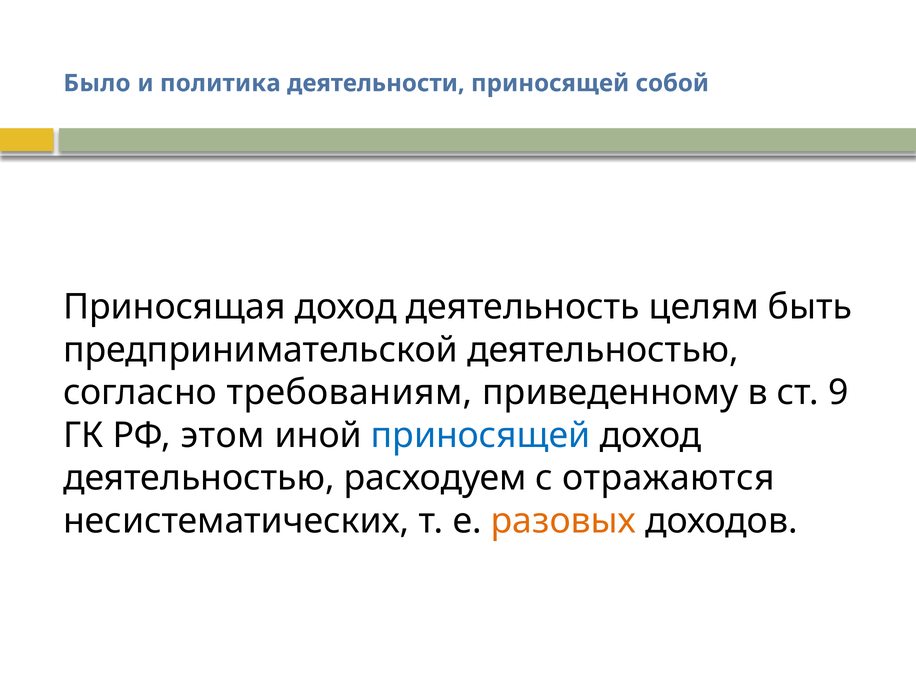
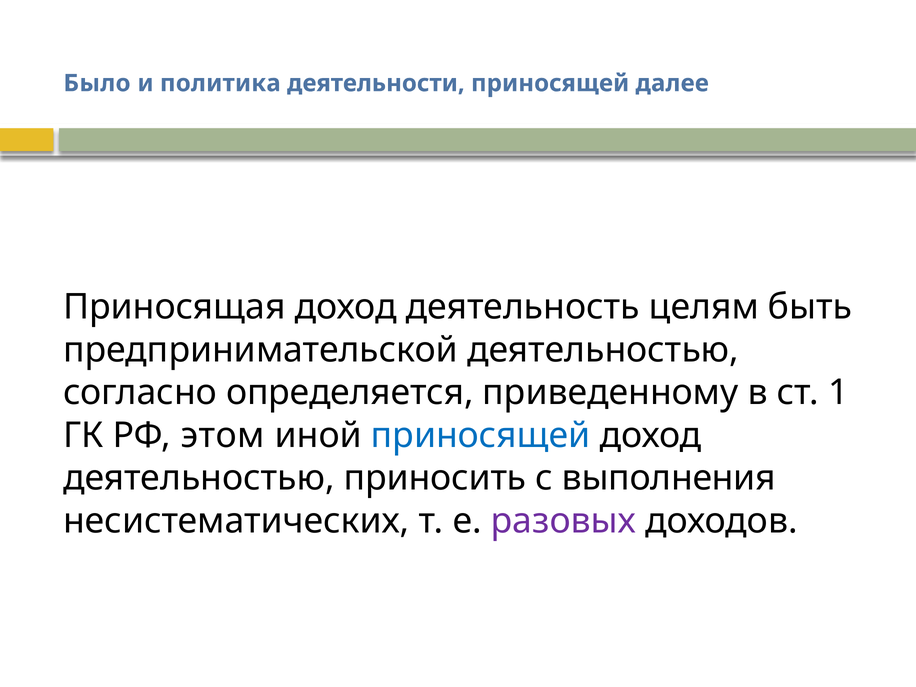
собой: собой -> далее
требованиям: требованиям -> определяется
9: 9 -> 1
расходуем: расходуем -> приносить
отражаются: отражаются -> выполнения
разовых colour: orange -> purple
